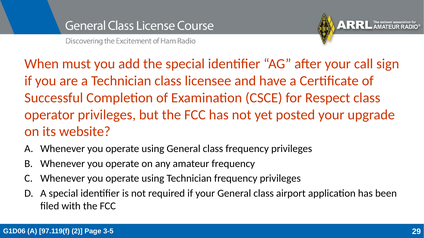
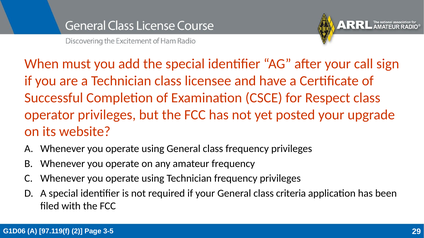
airport: airport -> criteria
